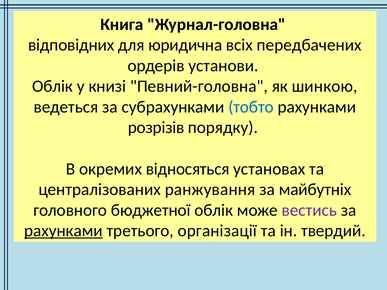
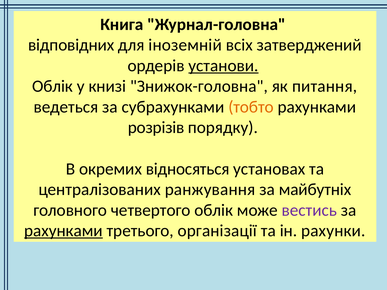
юридична: юридична -> іноземній
передбачених: передбачених -> затверджений
установи underline: none -> present
Певний-головна: Певний-головна -> Знижок-головна
шинкою: шинкою -> питання
тобто colour: blue -> orange
бюджетної: бюджетної -> четвертого
твердий: твердий -> рахунки
